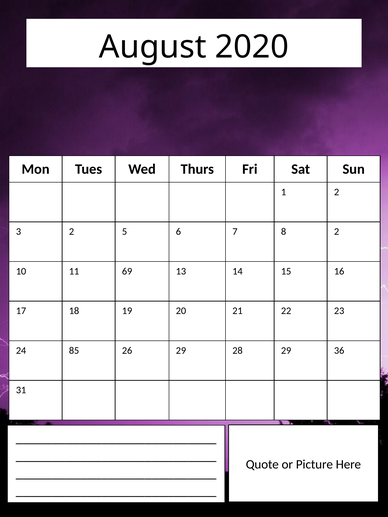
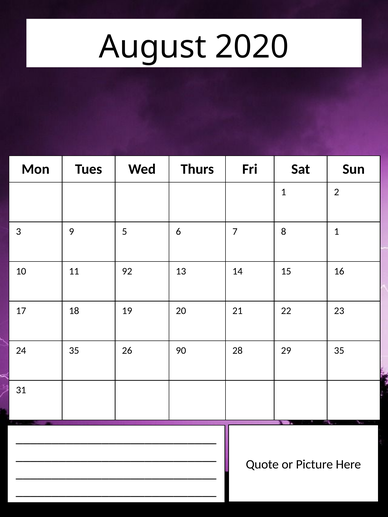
3 2: 2 -> 9
8 2: 2 -> 1
69: 69 -> 92
24 85: 85 -> 35
26 29: 29 -> 90
29 36: 36 -> 35
